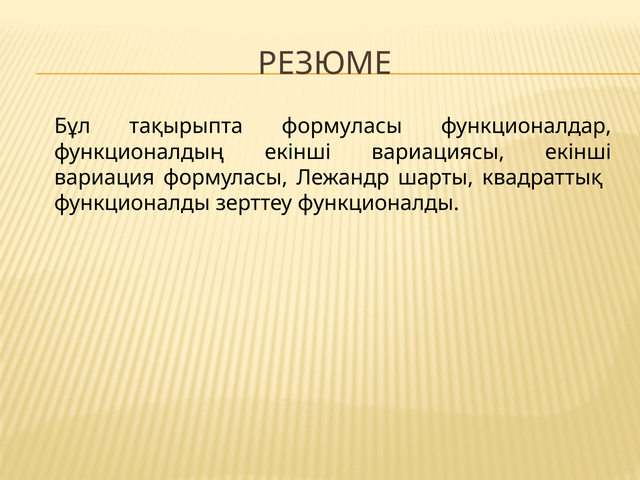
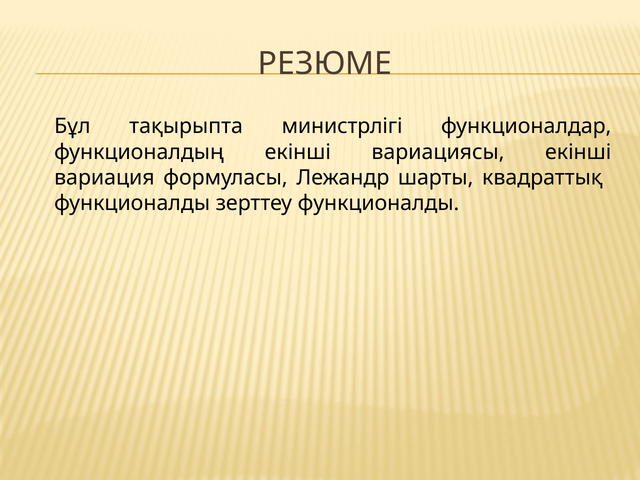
тақырыпта формуласы: формуласы -> министрлігі
